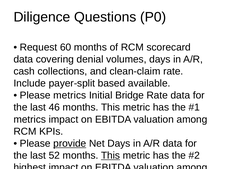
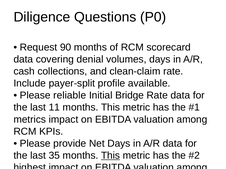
60: 60 -> 90
based: based -> profile
Please metrics: metrics -> reliable
46: 46 -> 11
provide at (70, 144) underline: present -> none
52: 52 -> 35
